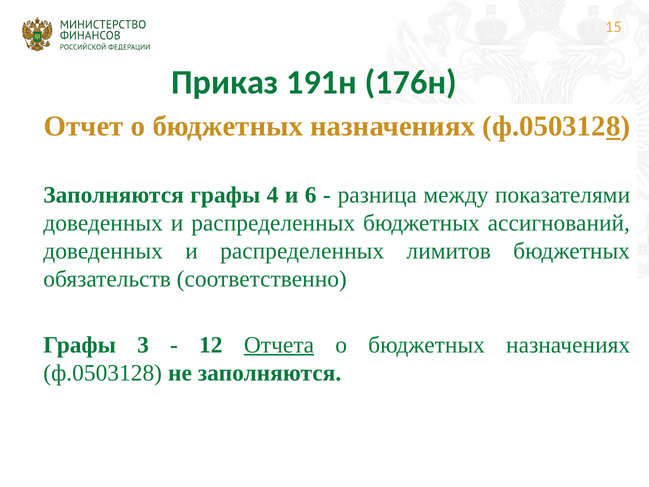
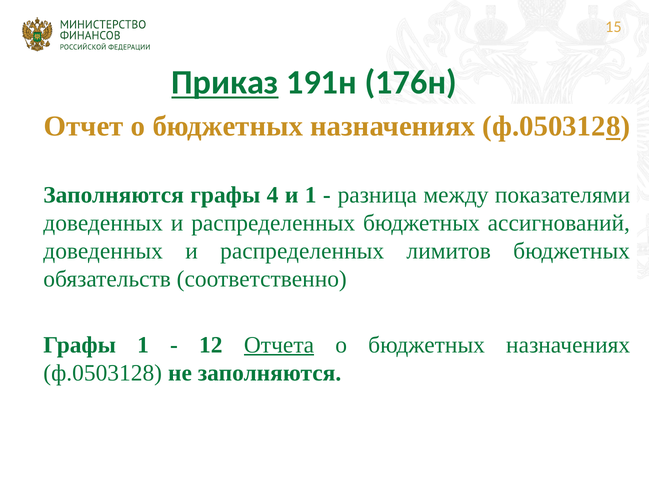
Приказ underline: none -> present
и 6: 6 -> 1
Графы 3: 3 -> 1
